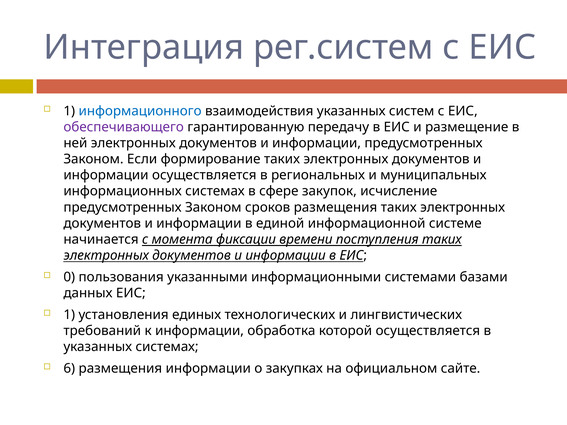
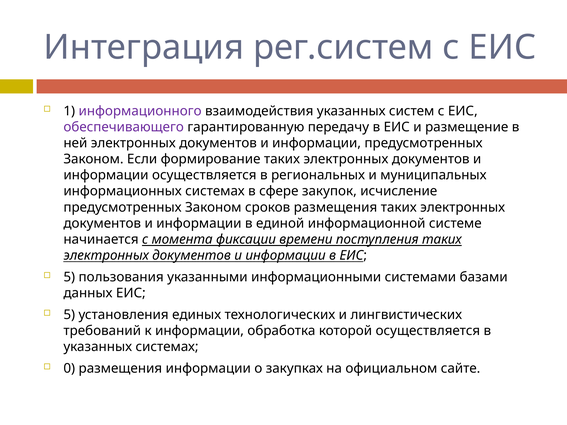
информационного colour: blue -> purple
0 at (69, 277): 0 -> 5
1 at (69, 315): 1 -> 5
6: 6 -> 0
